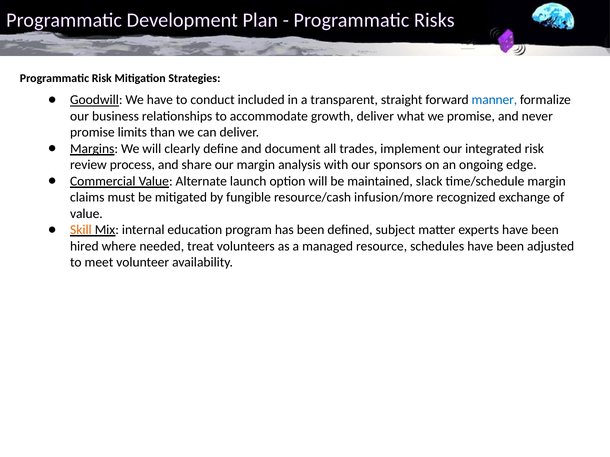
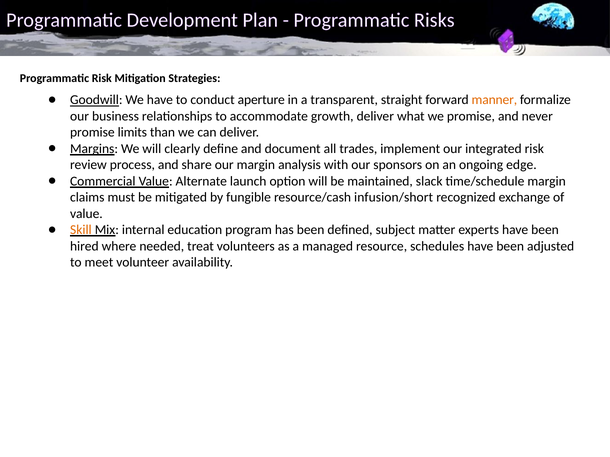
included: included -> aperture
manner colour: blue -> orange
infusion/more: infusion/more -> infusion/short
